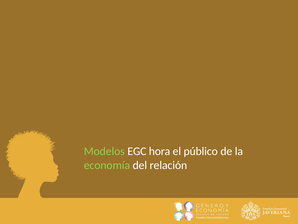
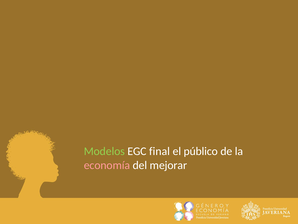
hora: hora -> final
economía colour: light green -> pink
relación: relación -> mejorar
